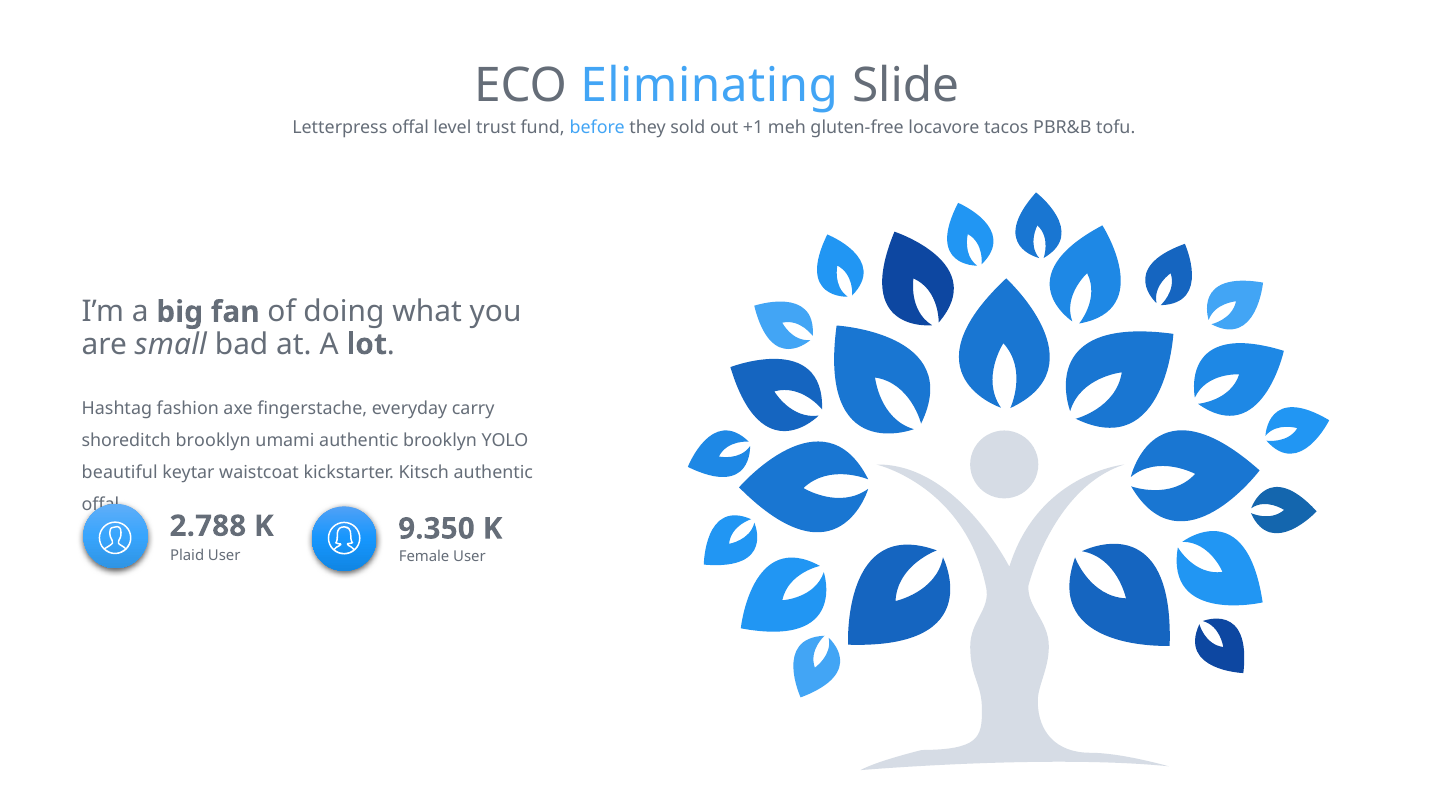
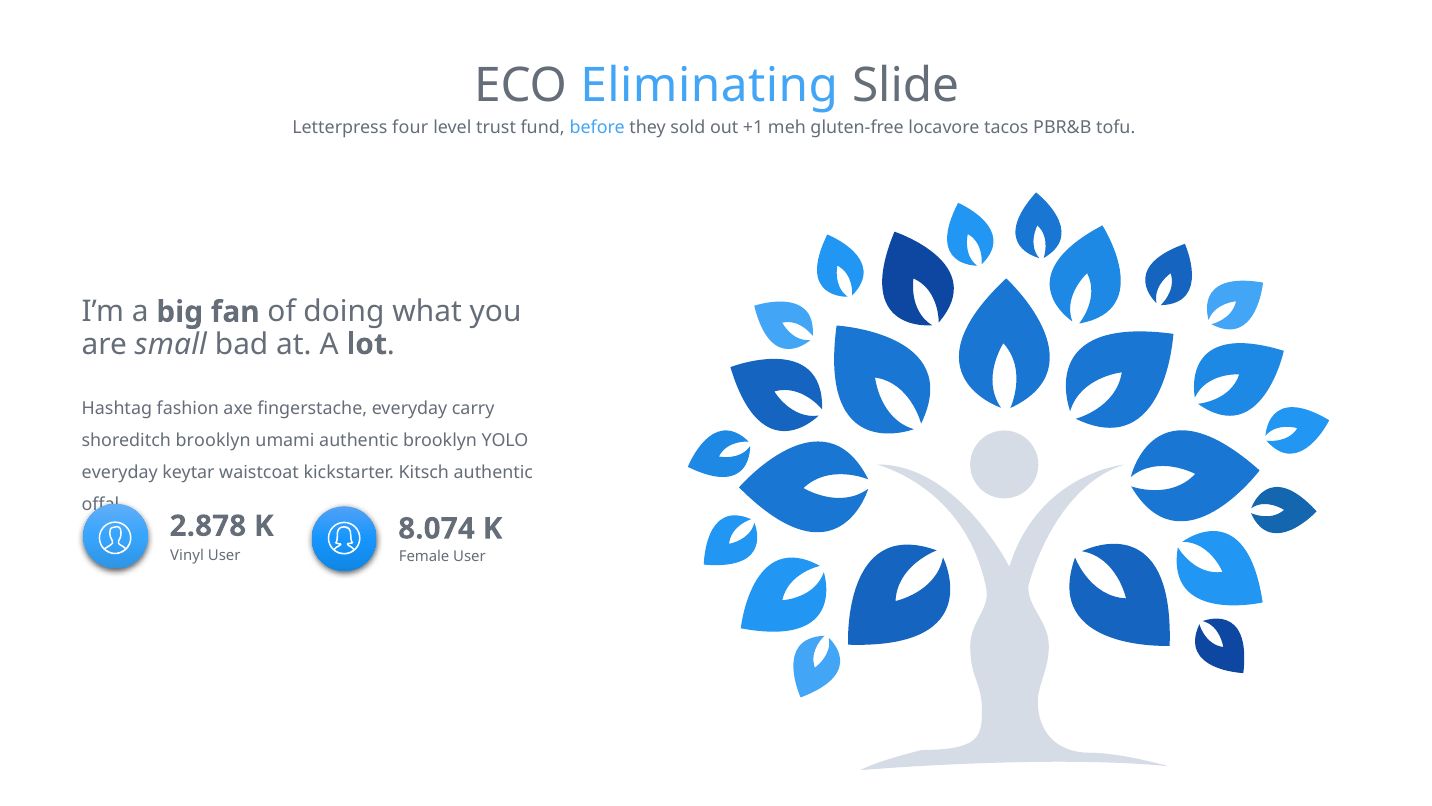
Letterpress offal: offal -> four
beautiful at (120, 472): beautiful -> everyday
2.788: 2.788 -> 2.878
9.350: 9.350 -> 8.074
Plaid: Plaid -> Vinyl
